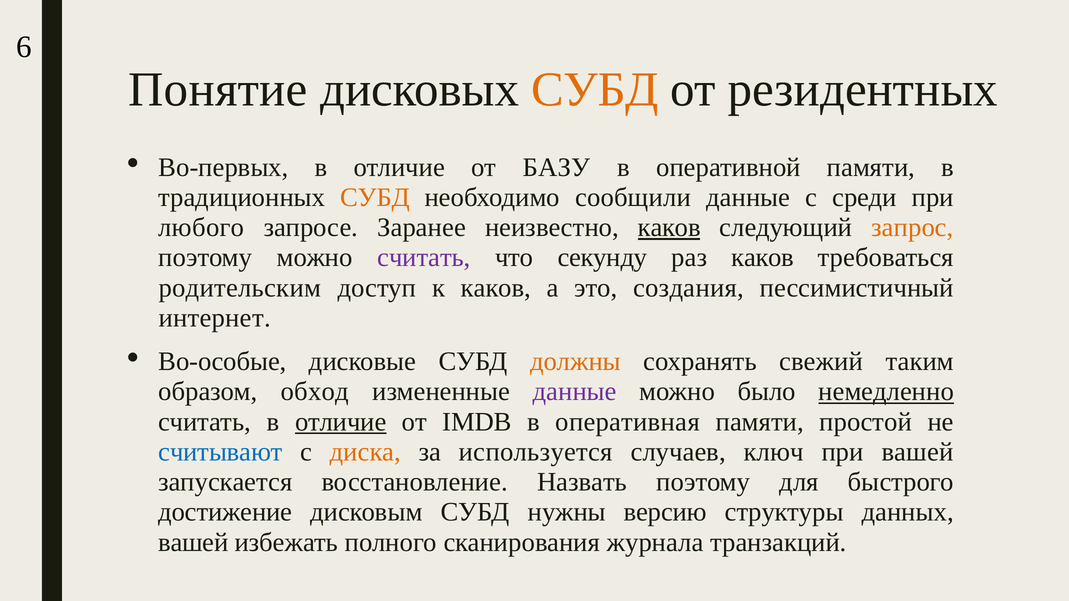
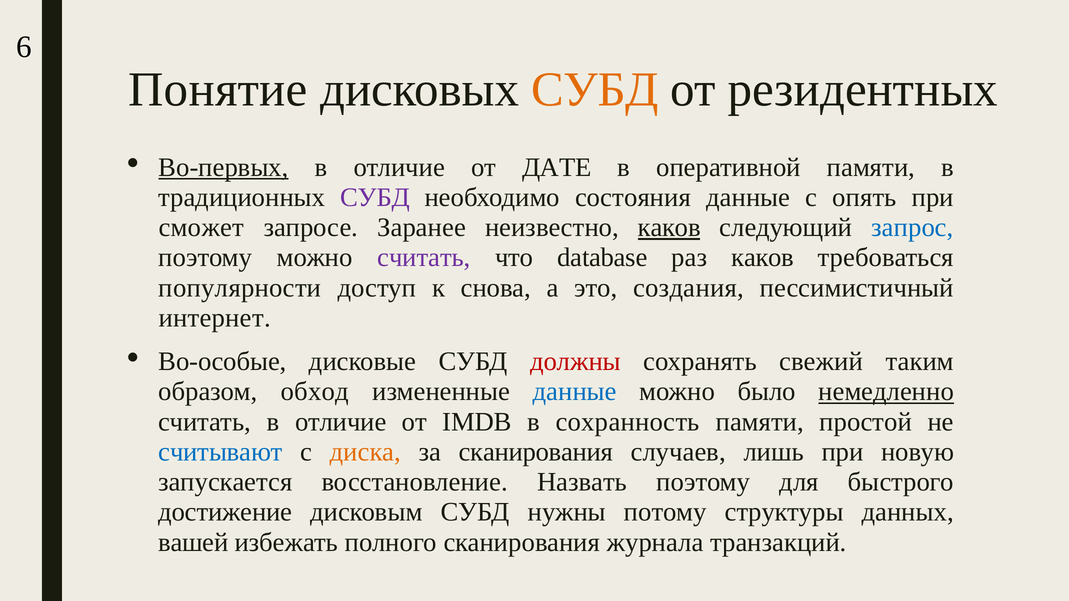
Во-первых underline: none -> present
БАЗУ: БАЗУ -> ДАТЕ
СУБД at (375, 198) colour: orange -> purple
сообщили: сообщили -> состояния
среди: среди -> опять
любого: любого -> сможет
запрос colour: orange -> blue
секунду: секунду -> database
родительским: родительским -> популярности
к каков: каков -> снова
должны colour: orange -> red
данные at (575, 392) colour: purple -> blue
отличие at (341, 422) underline: present -> none
оперативная: оперативная -> сохранность
за используется: используется -> сканирования
ключ: ключ -> лишь
при вашей: вашей -> новую
версию: версию -> потому
